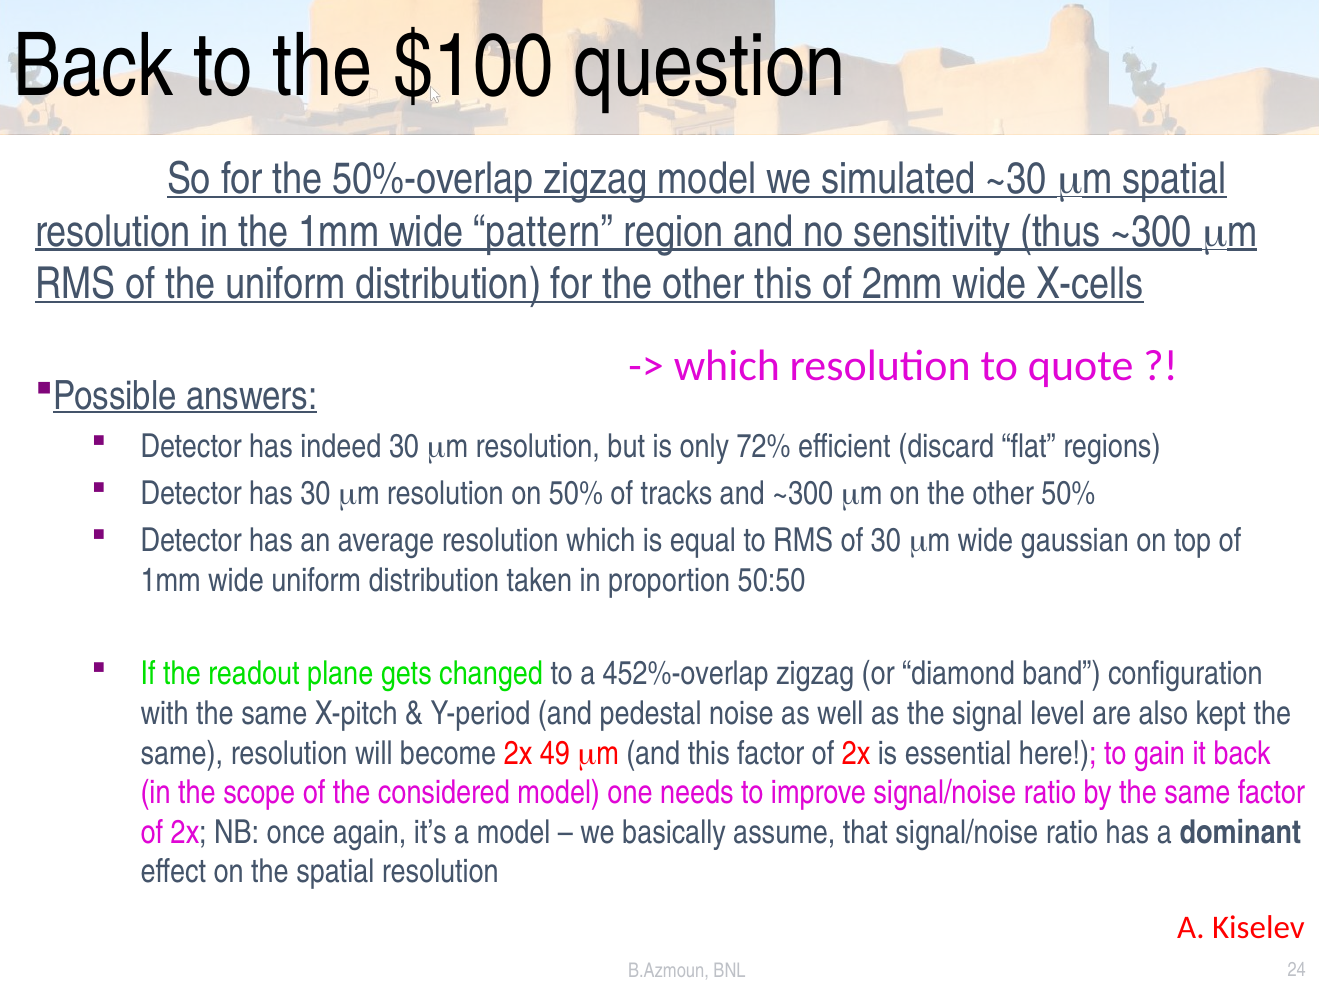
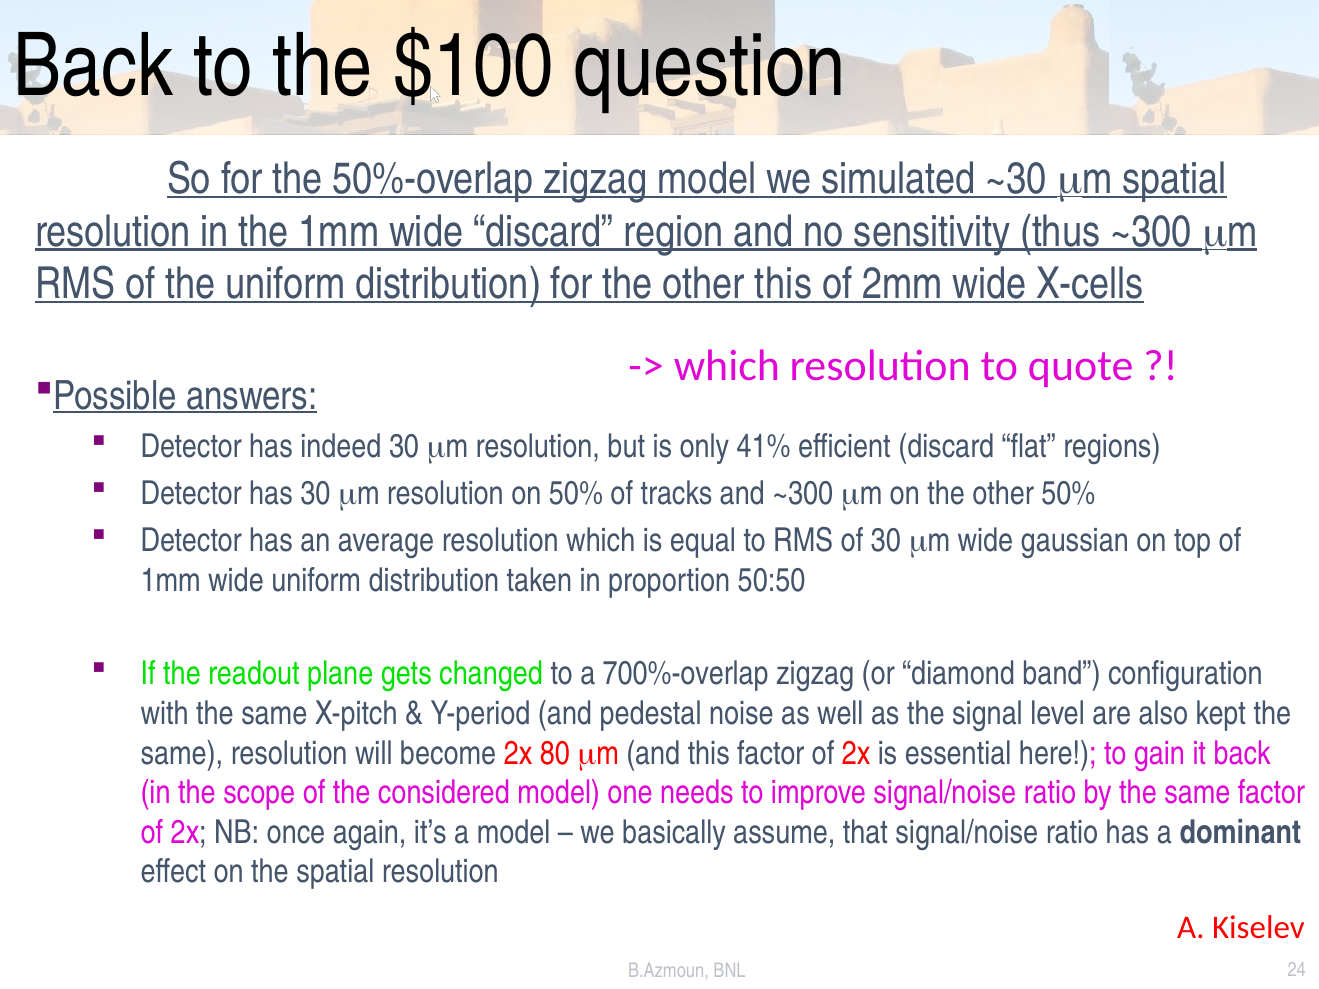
wide pattern: pattern -> discard
72%: 72% -> 41%
452%-overlap: 452%-overlap -> 700%-overlap
49: 49 -> 80
